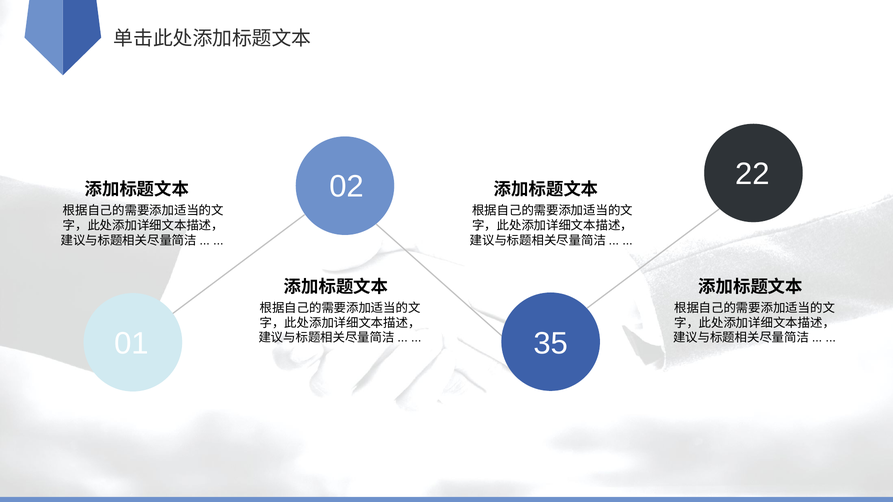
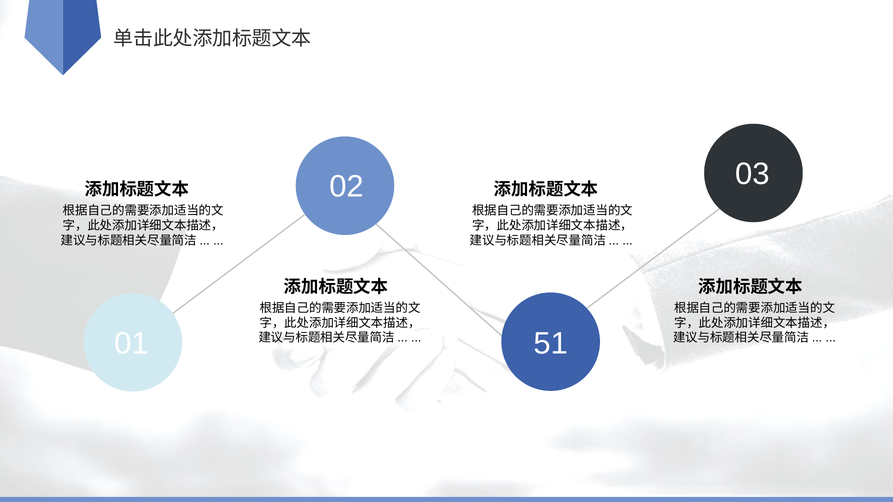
22: 22 -> 03
35: 35 -> 51
